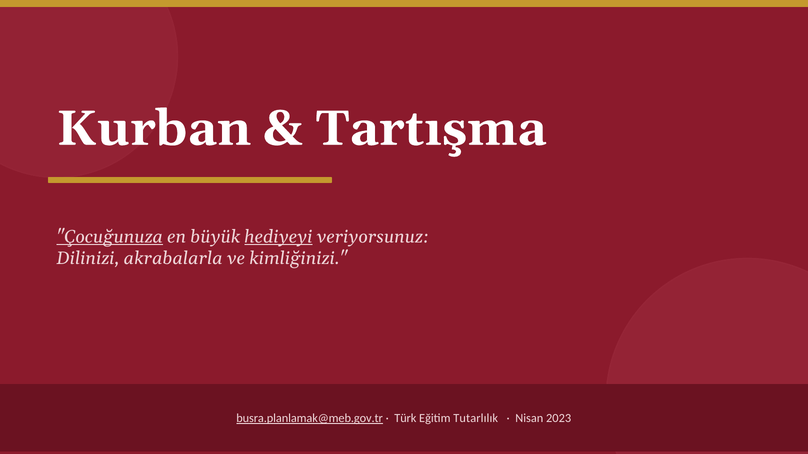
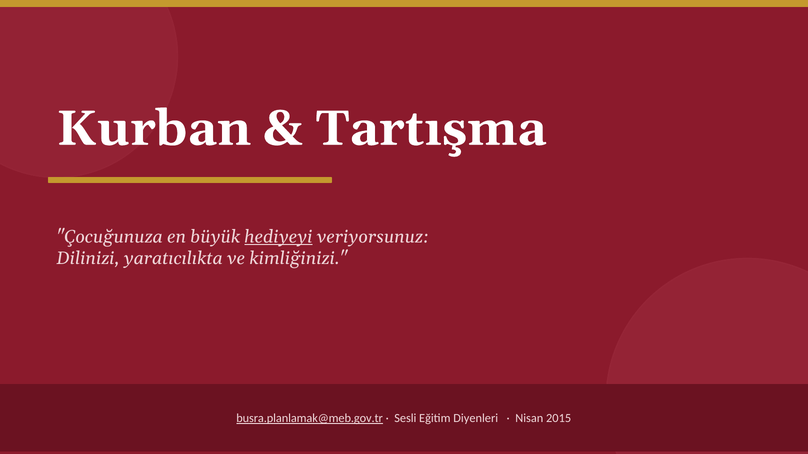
Çocuğunuza underline: present -> none
akrabalarla: akrabalarla -> yaratıcılıkta
Türk: Türk -> Sesli
Tutarlılık: Tutarlılık -> Diyenleri
2023: 2023 -> 2015
